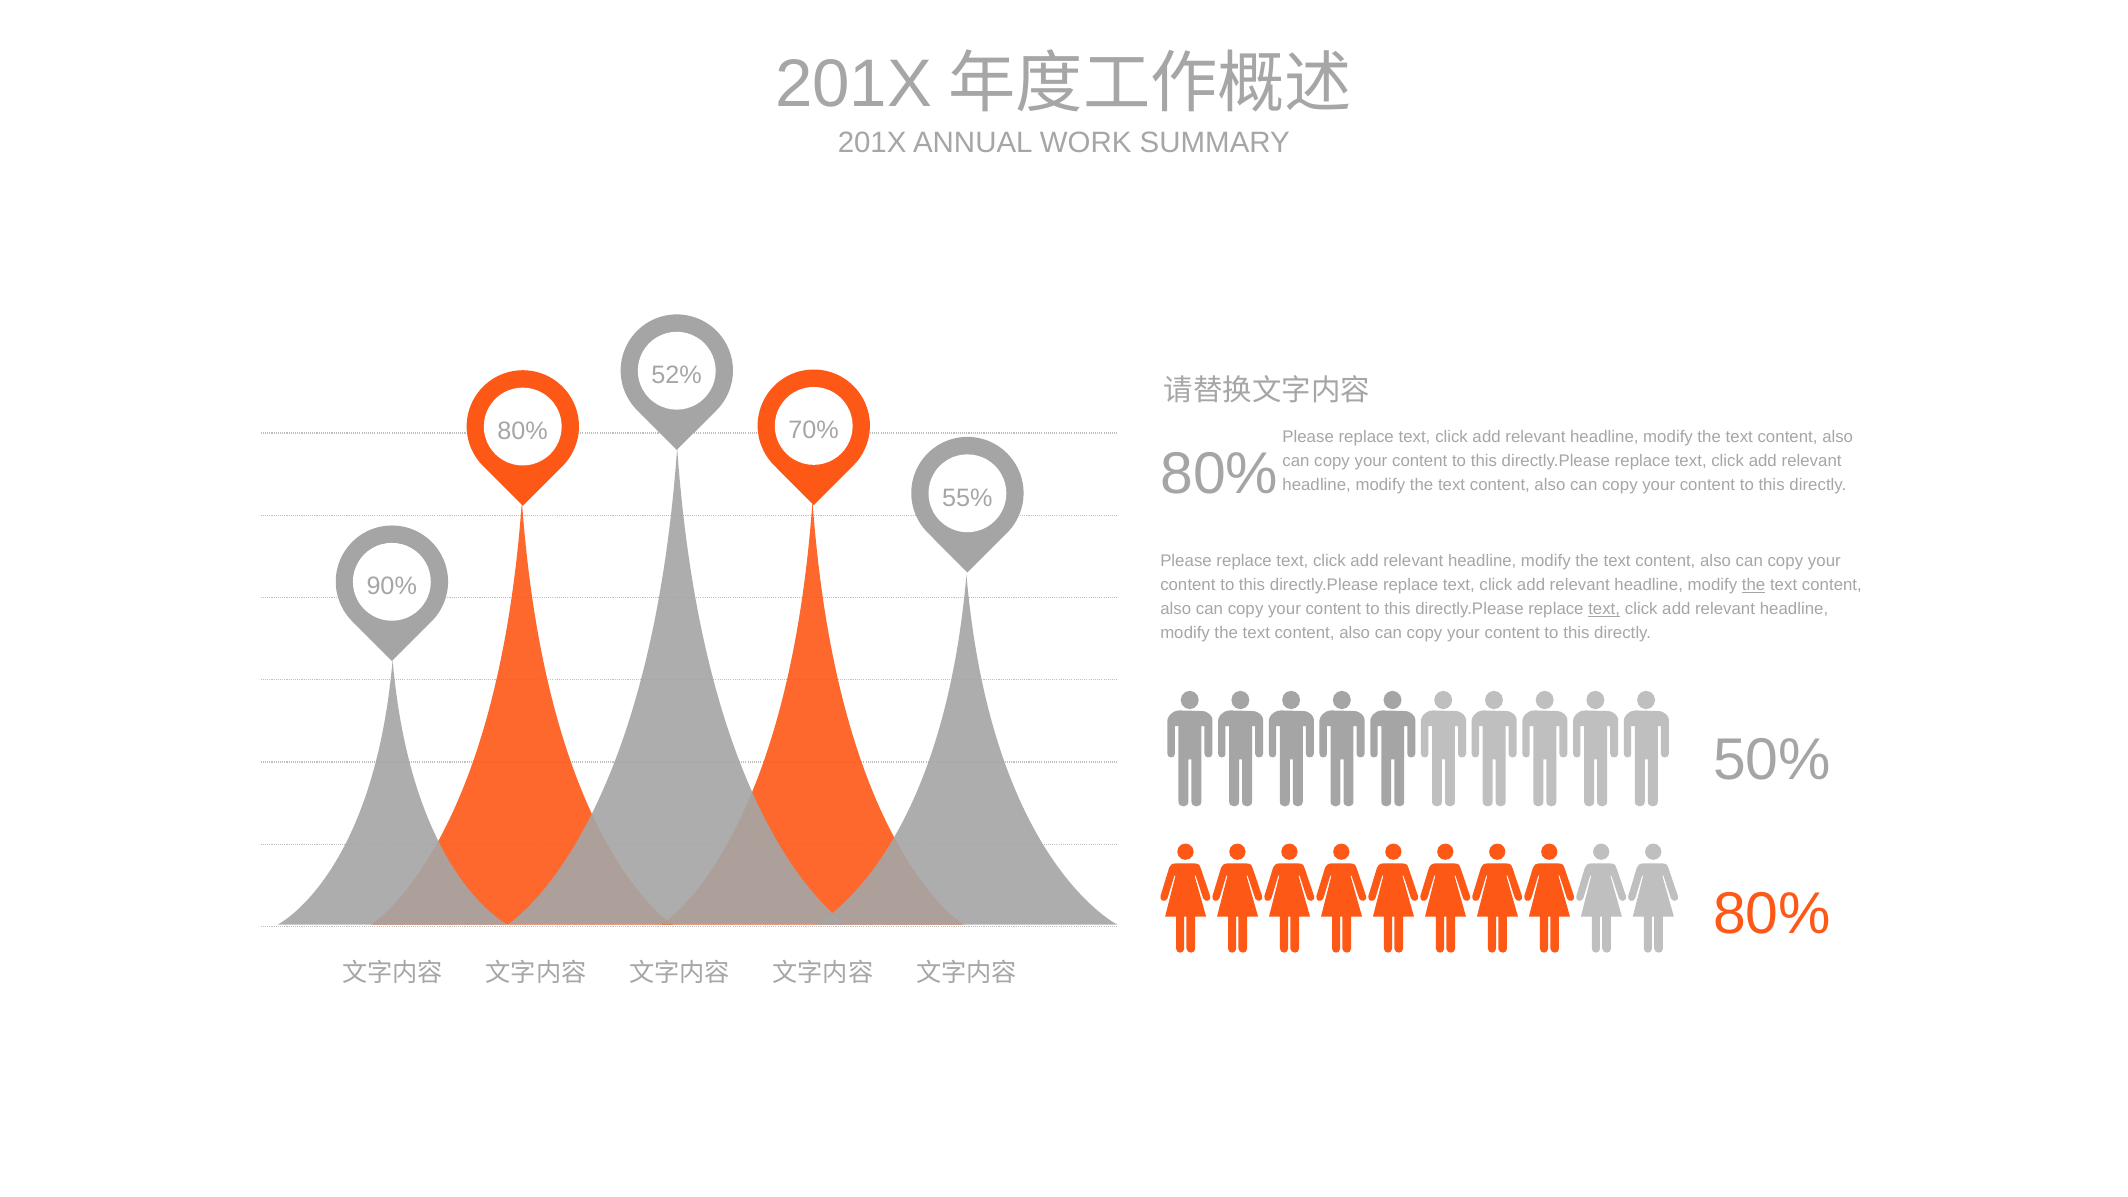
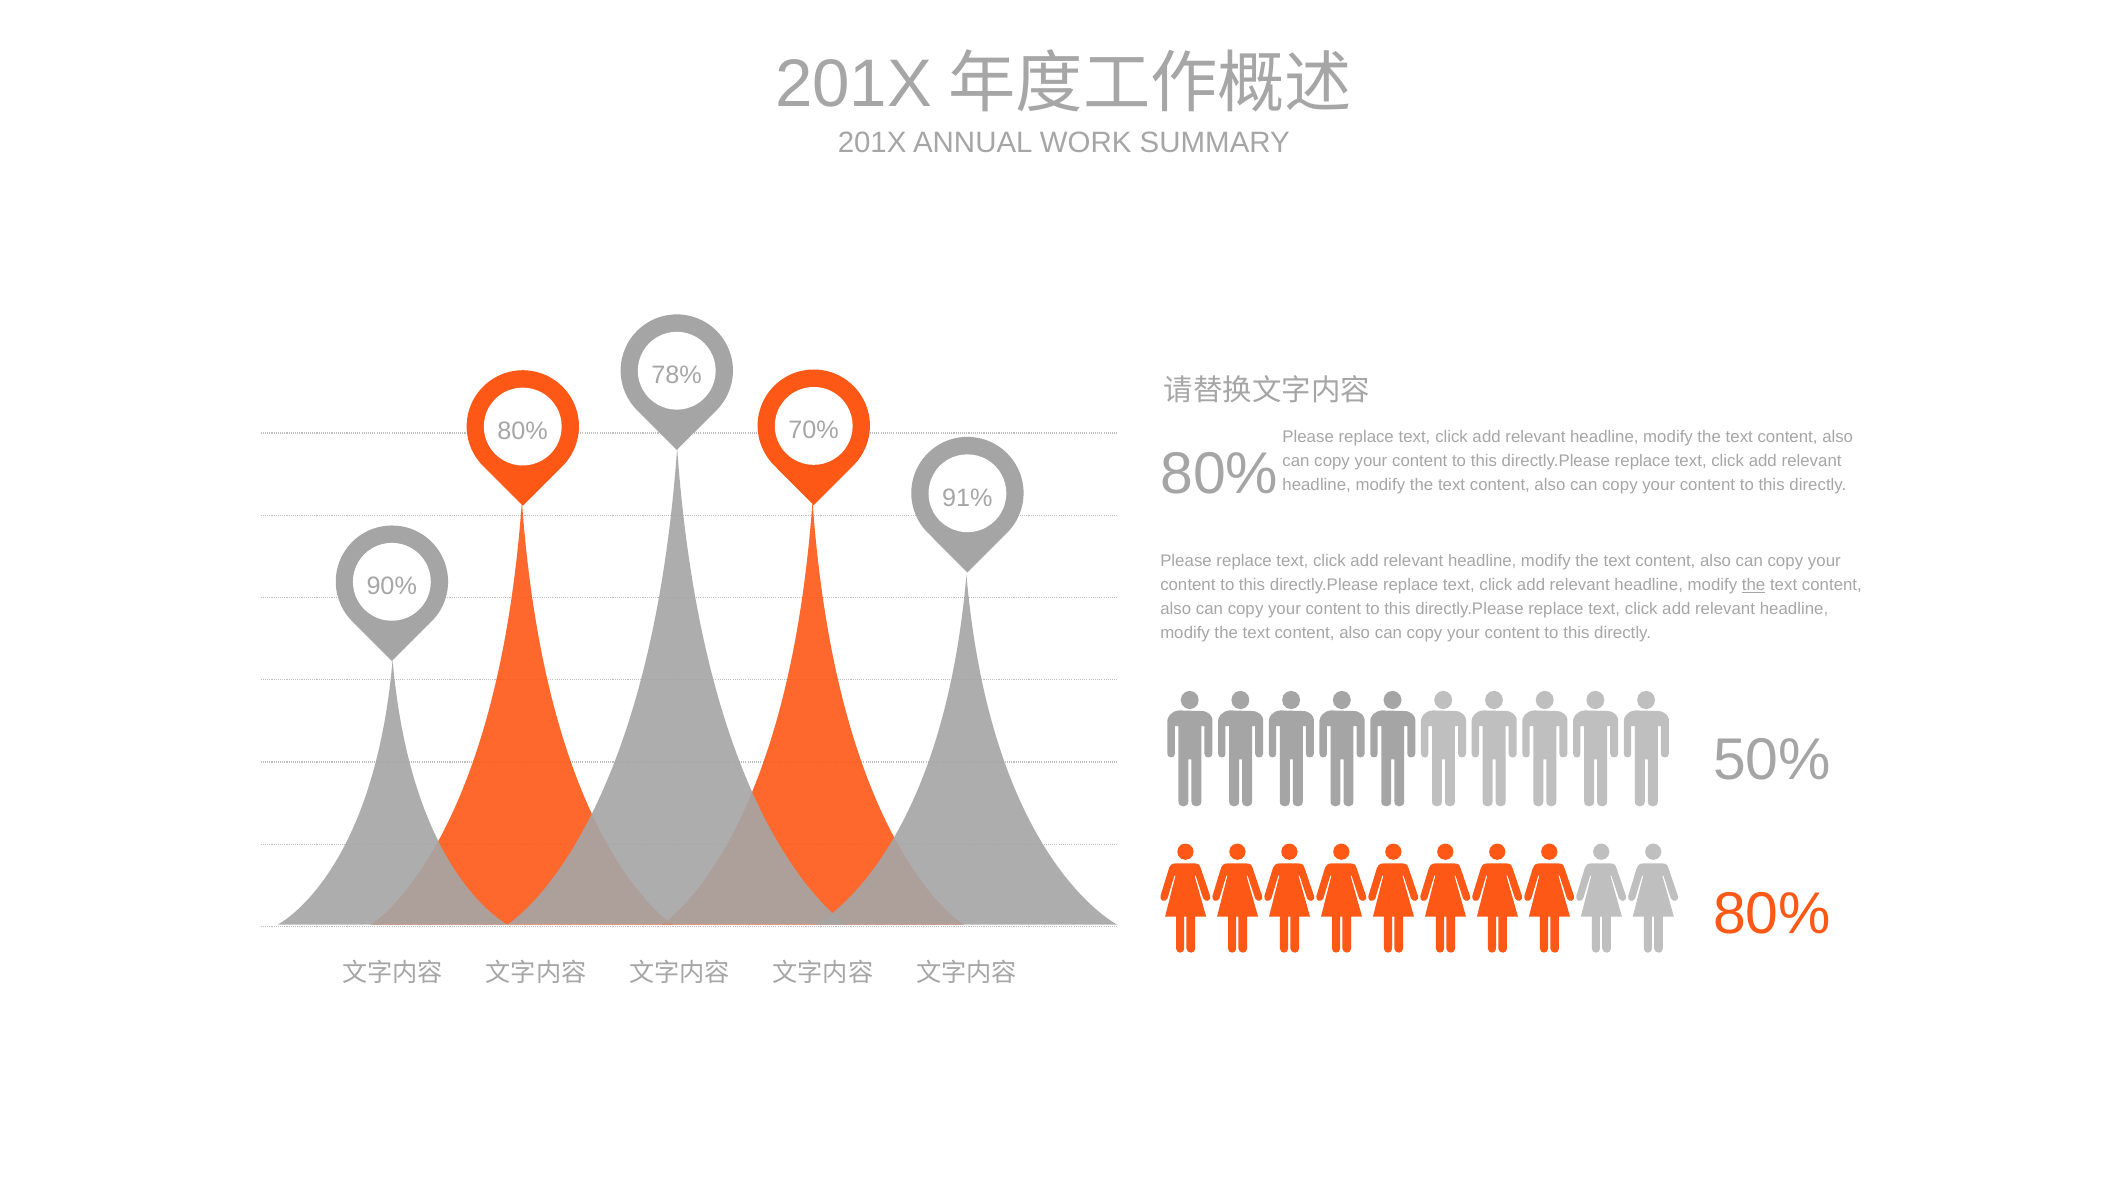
52%: 52% -> 78%
55%: 55% -> 91%
text at (1604, 609) underline: present -> none
